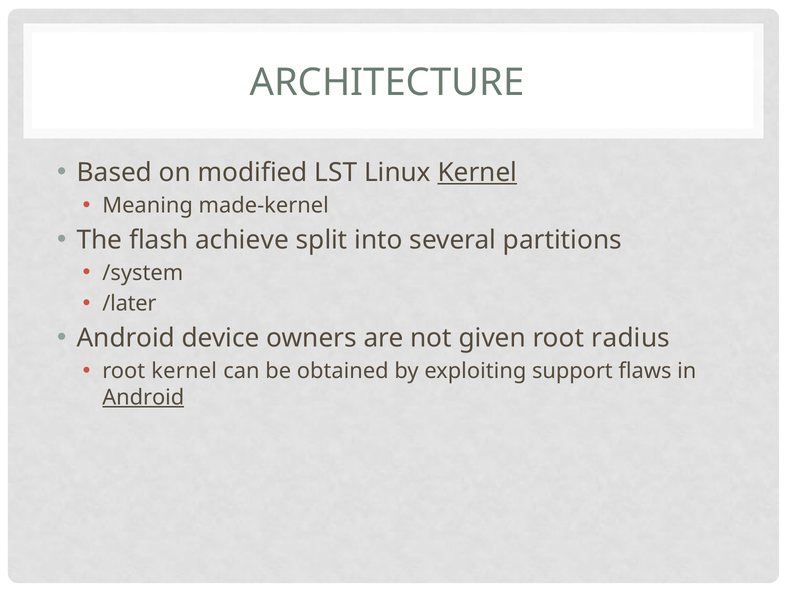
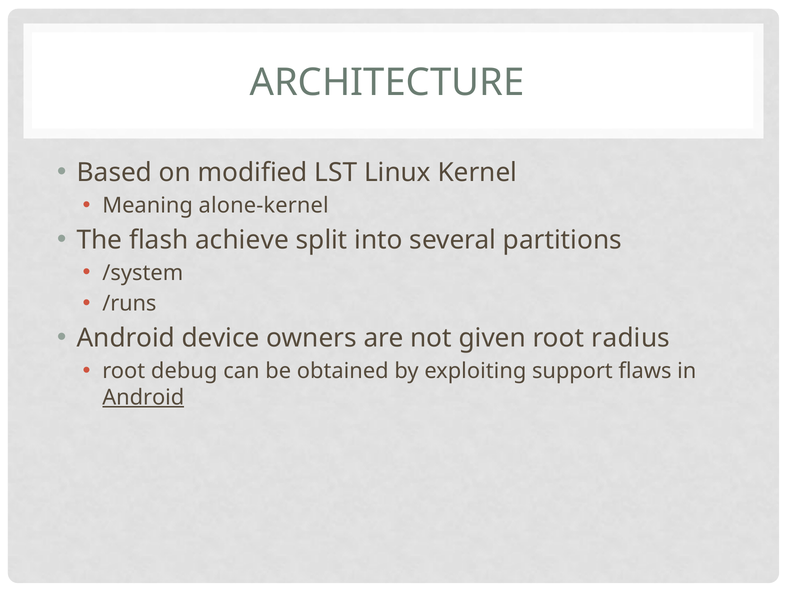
Kernel at (477, 172) underline: present -> none
made-kernel: made-kernel -> alone-kernel
/later: /later -> /runs
root kernel: kernel -> debug
